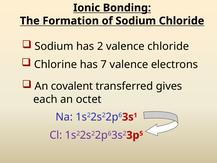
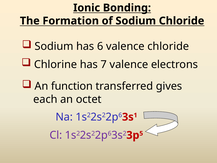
2: 2 -> 6
covalent: covalent -> function
